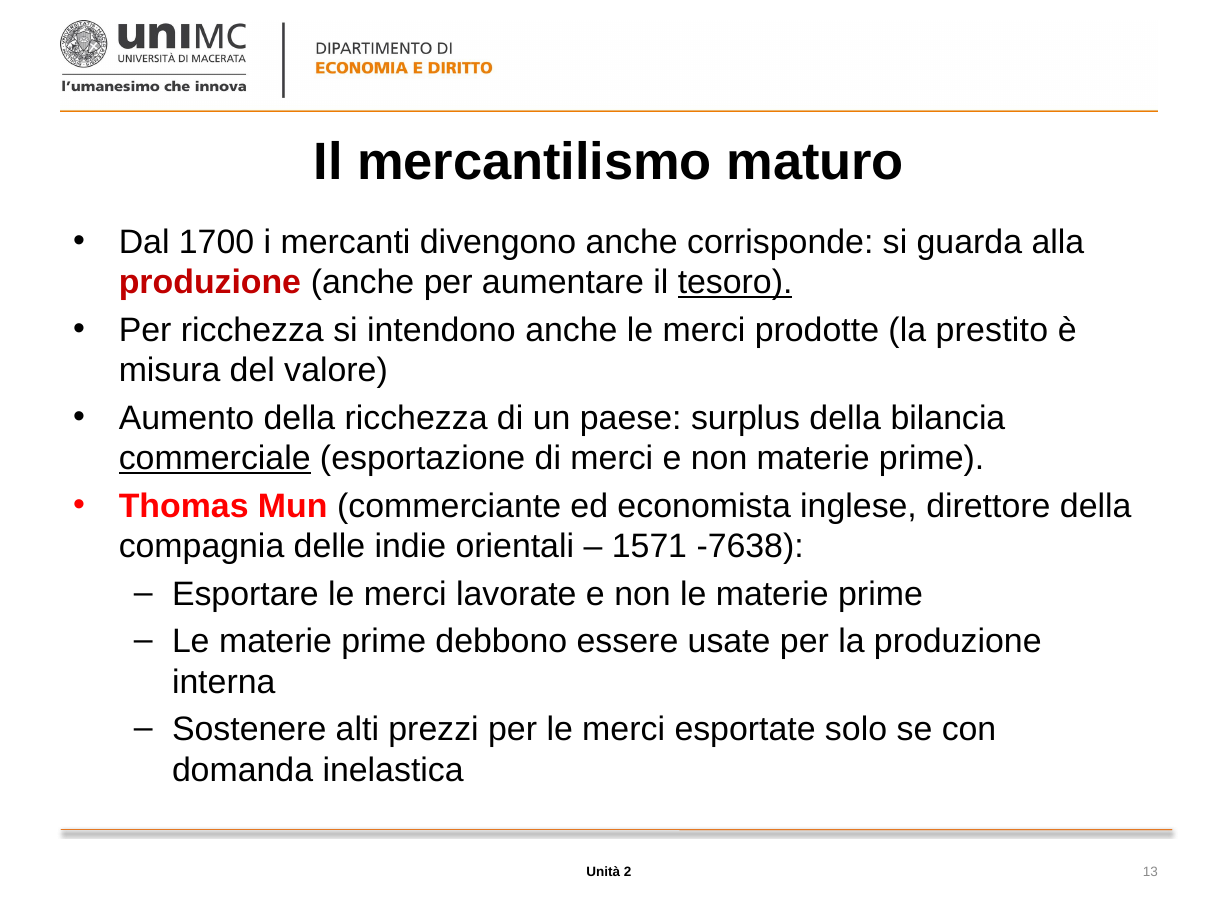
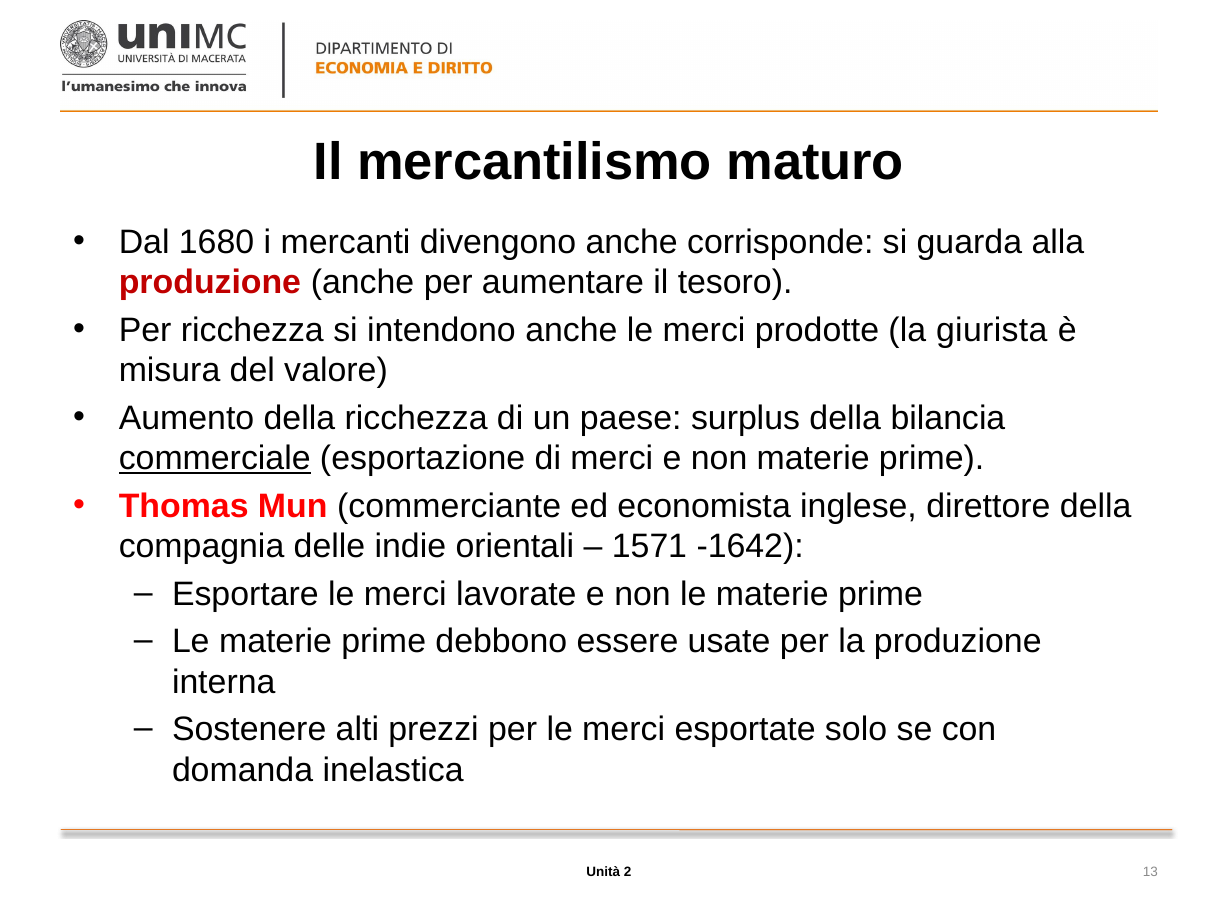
1700: 1700 -> 1680
tesoro underline: present -> none
prestito: prestito -> giurista
-7638: -7638 -> -1642
